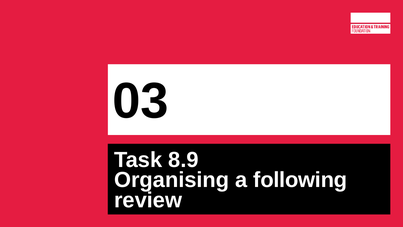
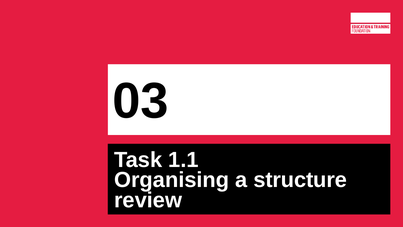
8.9: 8.9 -> 1.1
following: following -> structure
